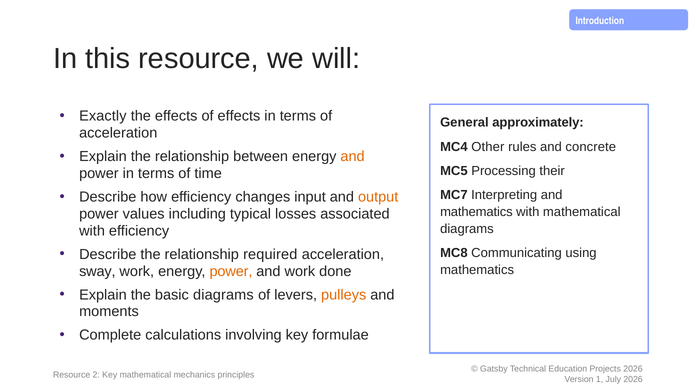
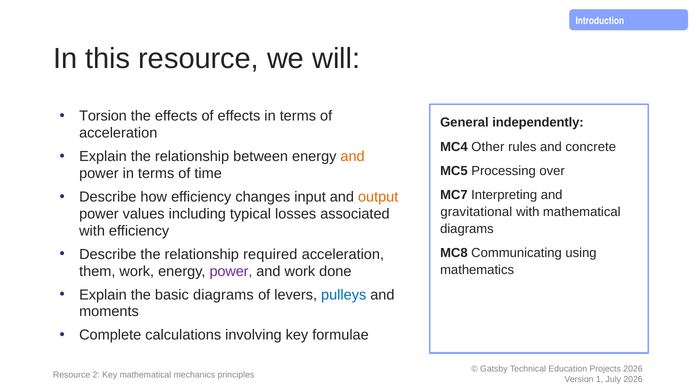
Exactly: Exactly -> Torsion
approximately: approximately -> independently
their: their -> over
mathematics at (476, 212): mathematics -> gravitational
sway: sway -> them
power at (231, 271) colour: orange -> purple
pulleys colour: orange -> blue
